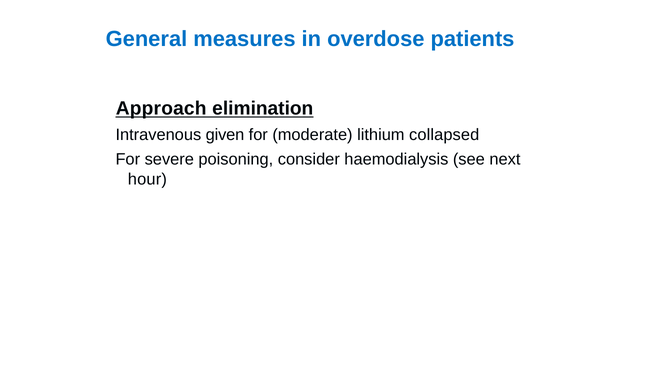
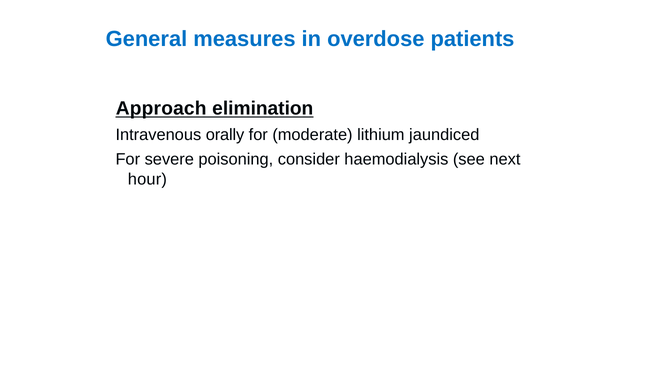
given: given -> orally
collapsed: collapsed -> jaundiced
